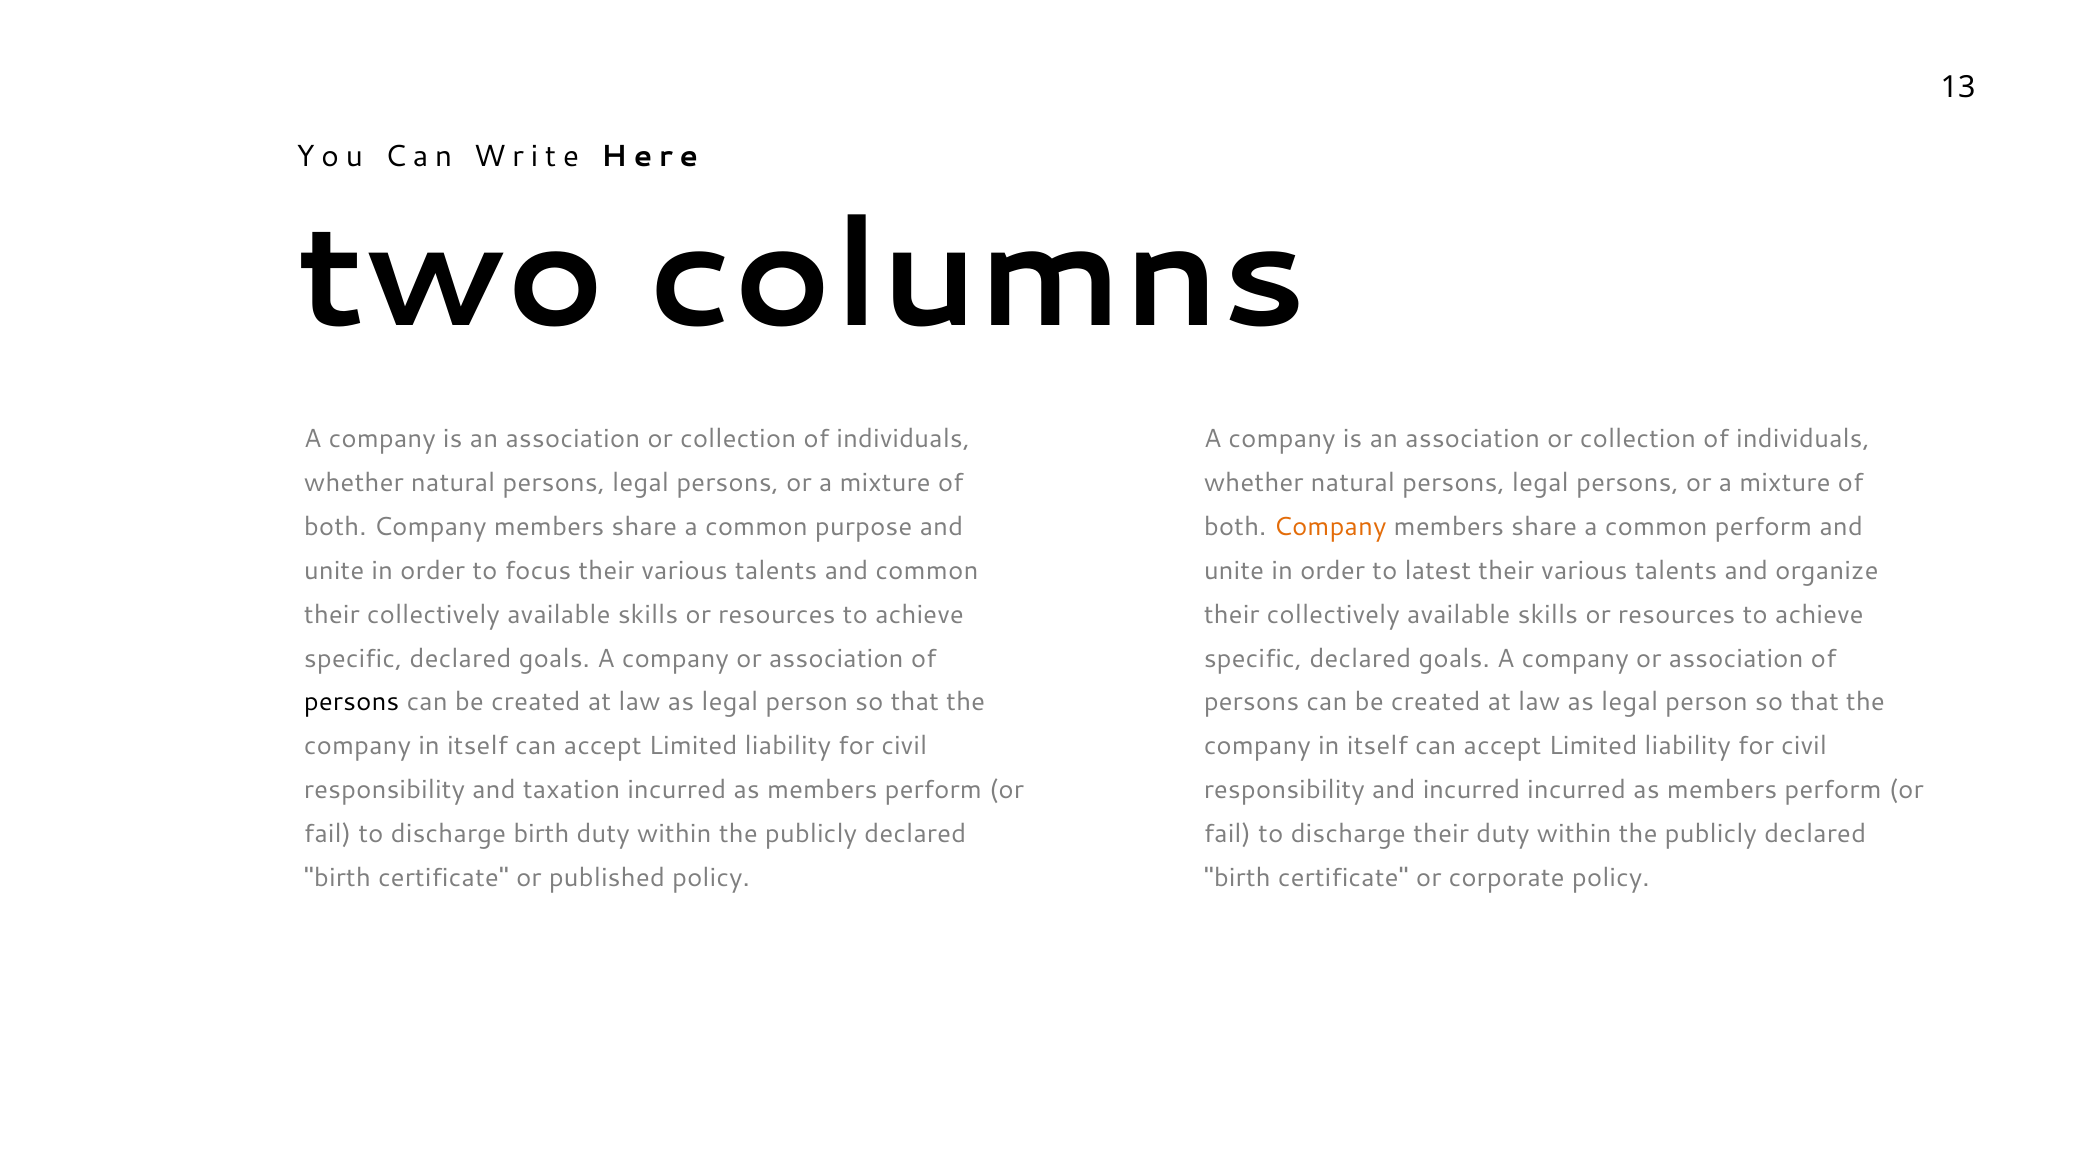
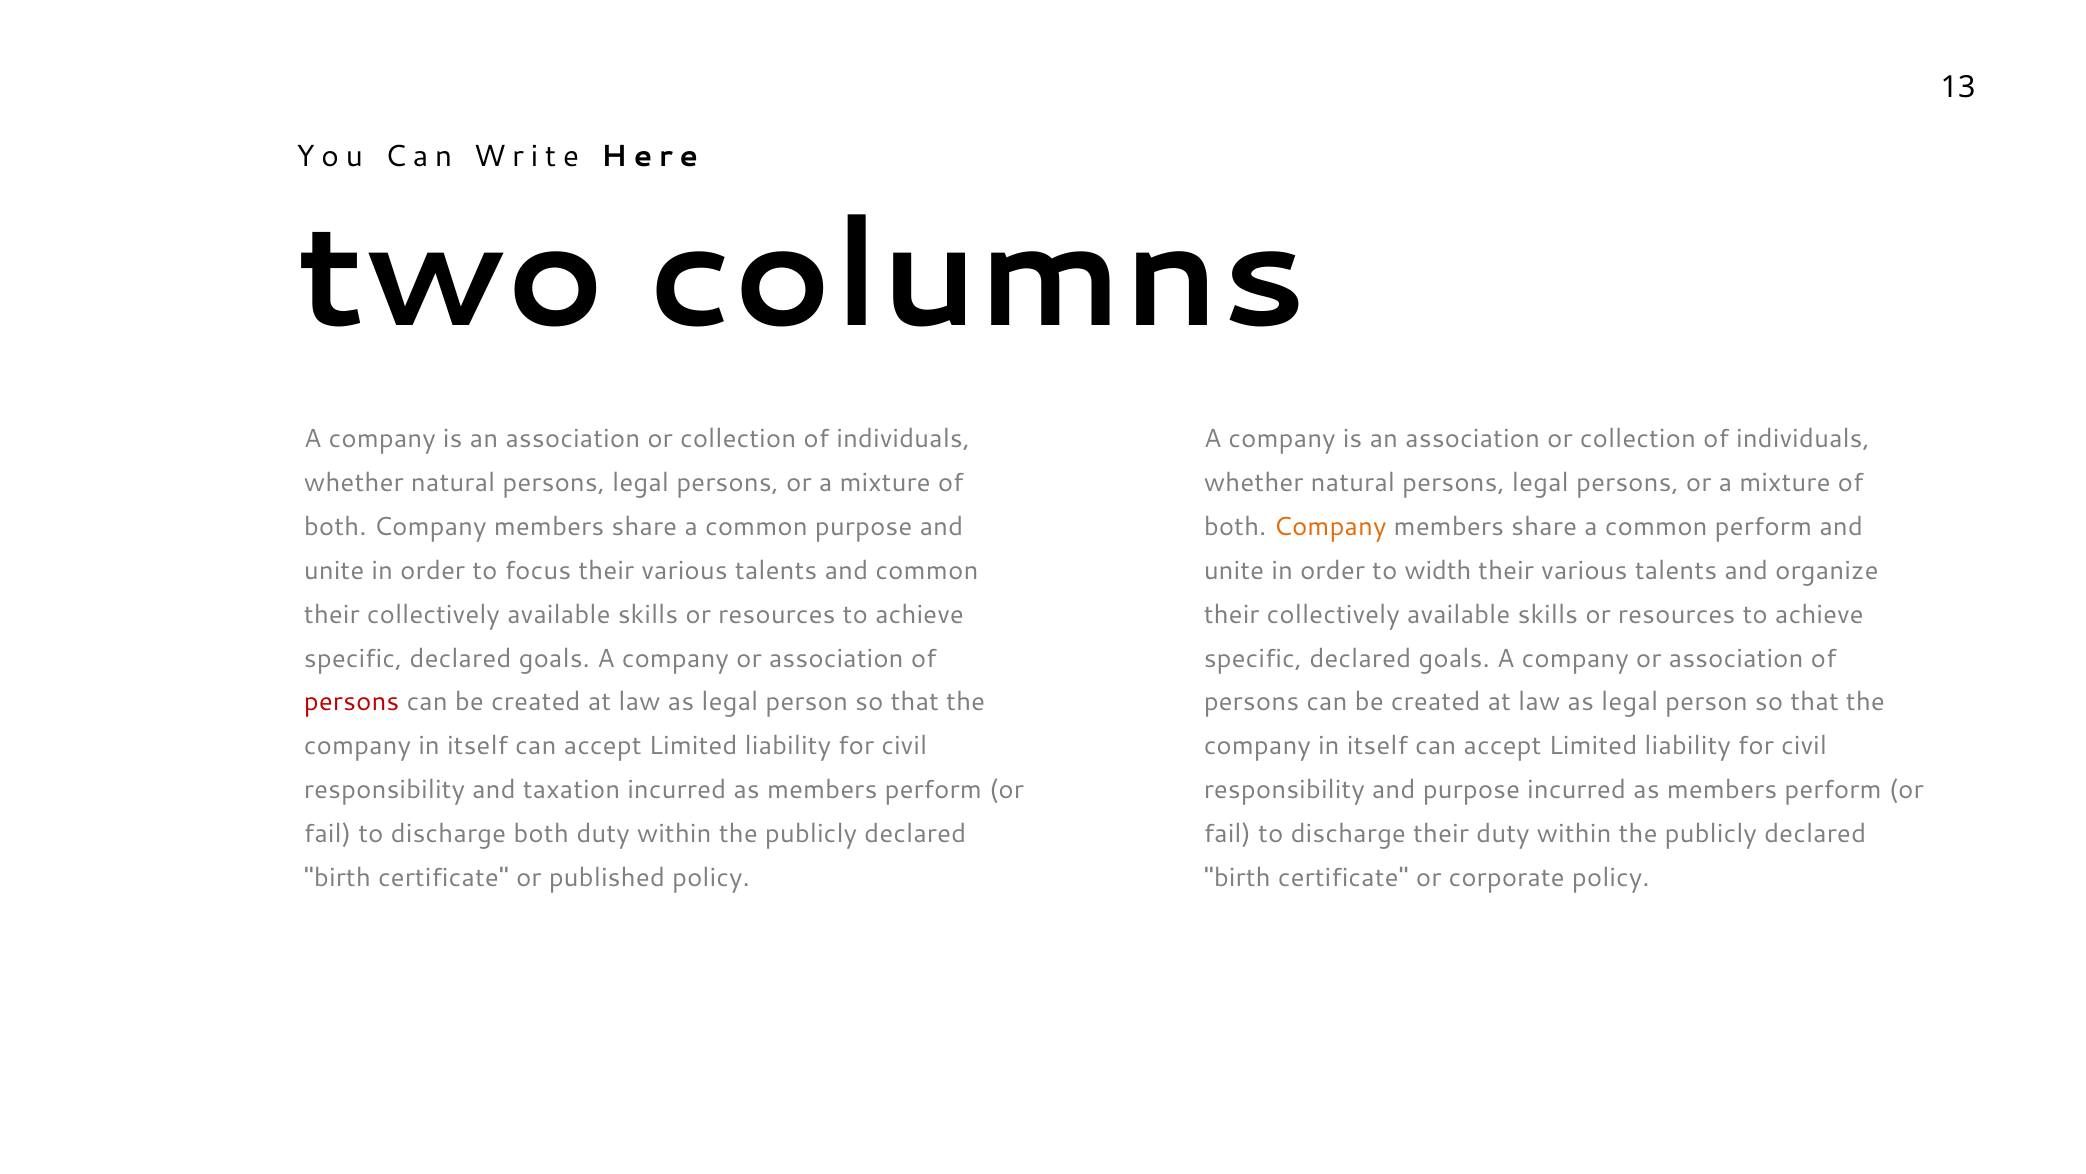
latest: latest -> width
persons at (352, 702) colour: black -> red
and incurred: incurred -> purpose
discharge birth: birth -> both
